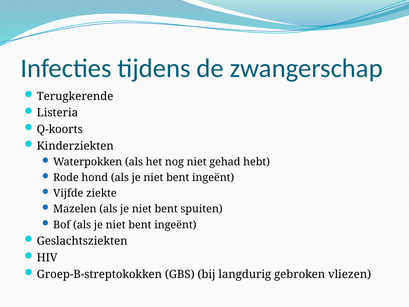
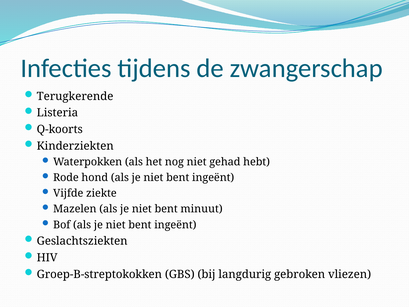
spuiten: spuiten -> minuut
